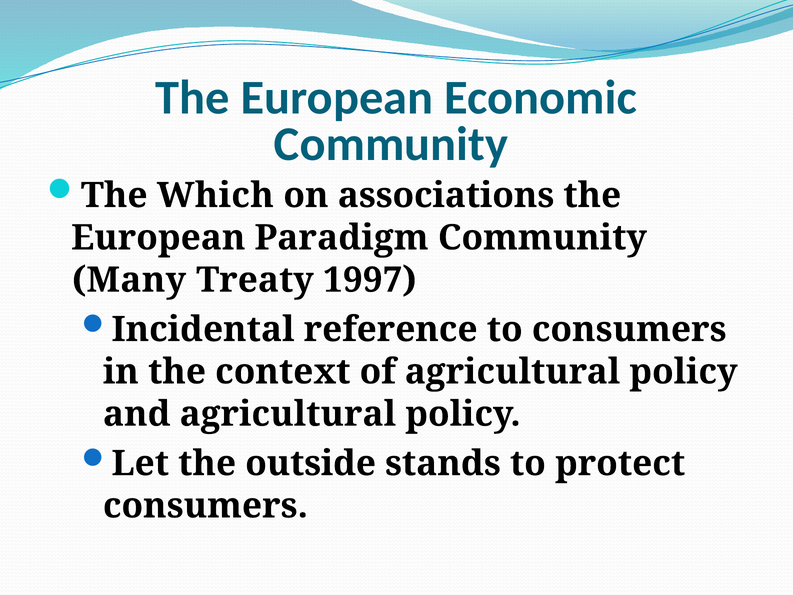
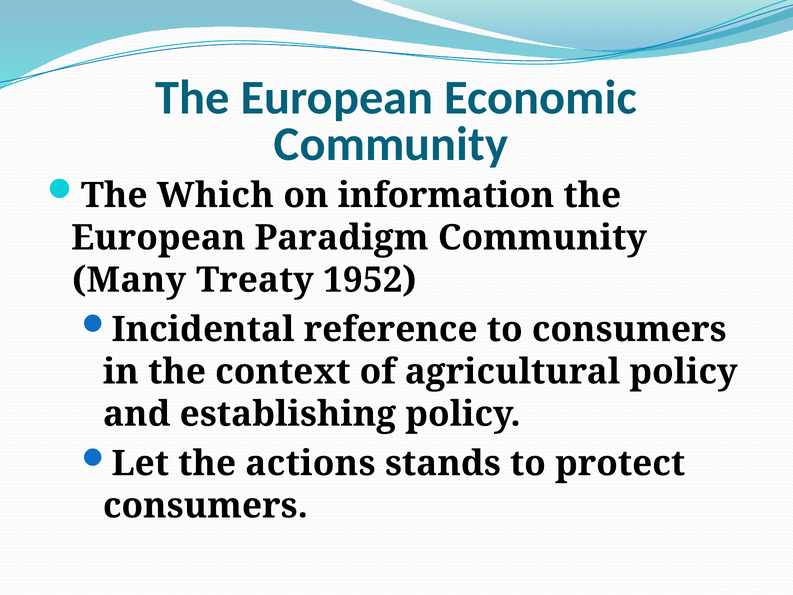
associations: associations -> information
1997: 1997 -> 1952
and agricultural: agricultural -> establishing
outside: outside -> actions
